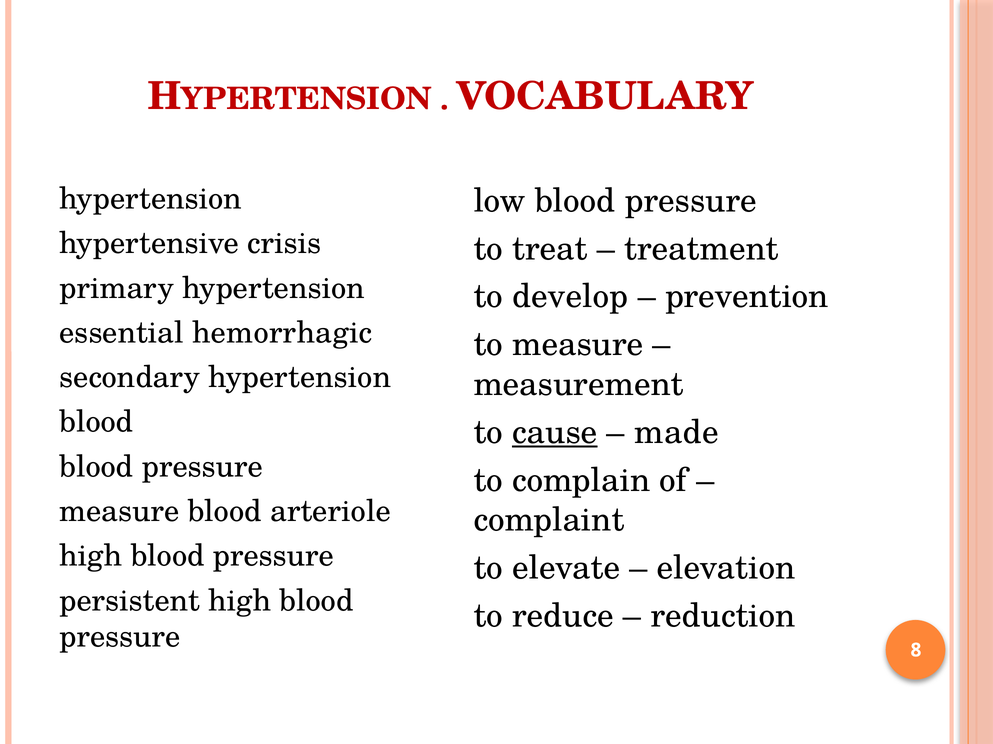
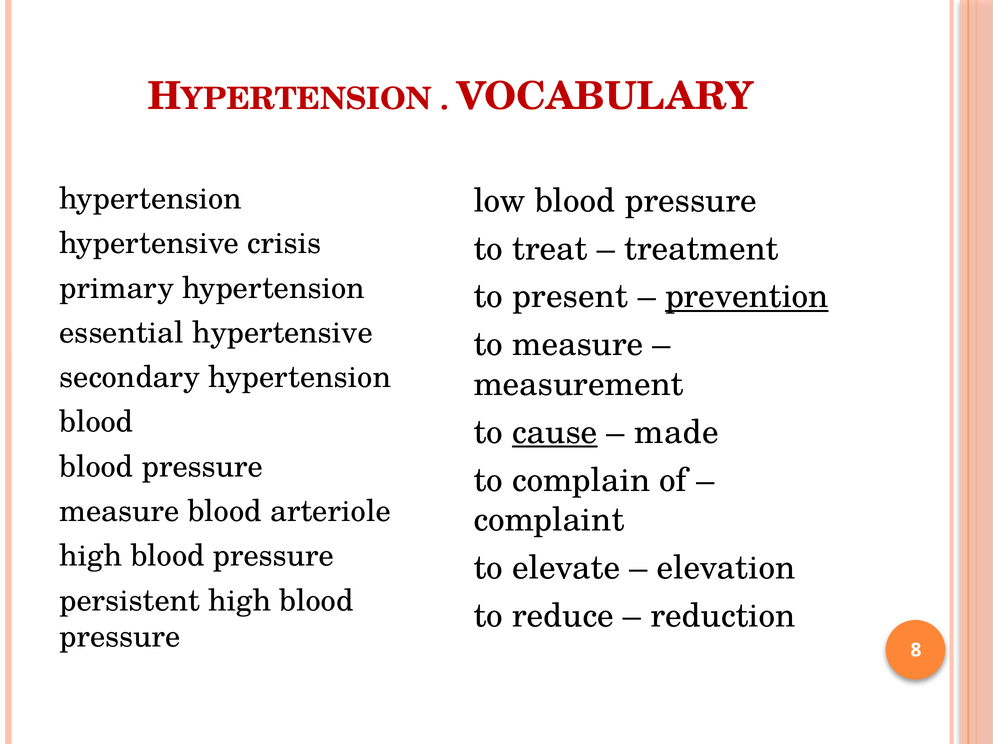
develop: develop -> present
prevention underline: none -> present
essential hemorrhagic: hemorrhagic -> hypertensive
